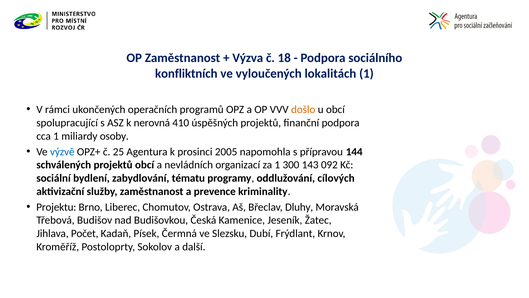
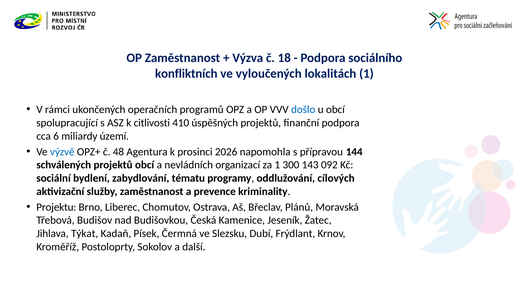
došlo colour: orange -> blue
nerovná: nerovná -> citlivosti
cca 1: 1 -> 6
osoby: osoby -> území
25: 25 -> 48
2005: 2005 -> 2026
Dluhy: Dluhy -> Plánů
Počet: Počet -> Týkat
